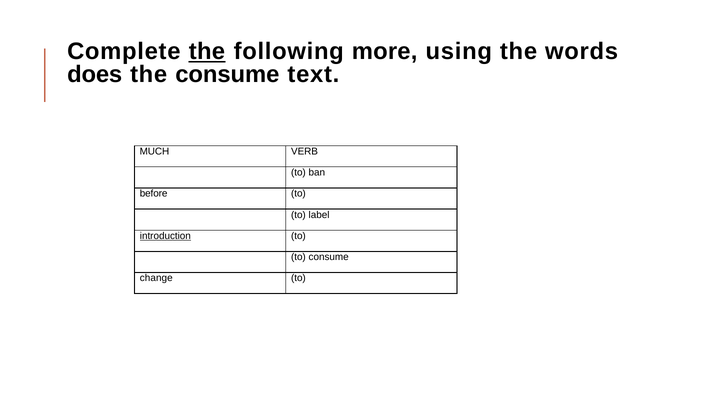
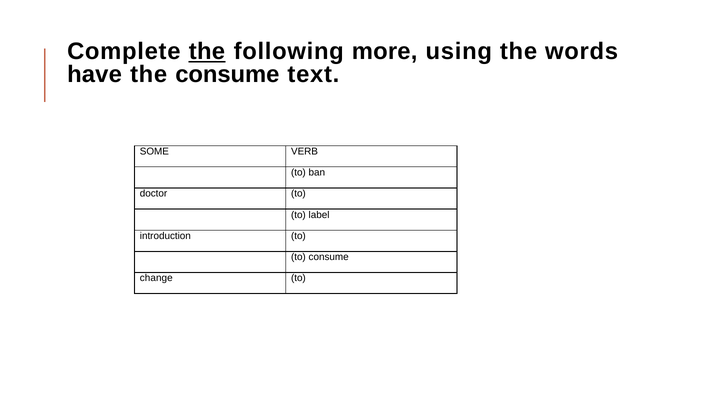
does: does -> have
MUCH: MUCH -> SOME
before: before -> doctor
introduction underline: present -> none
